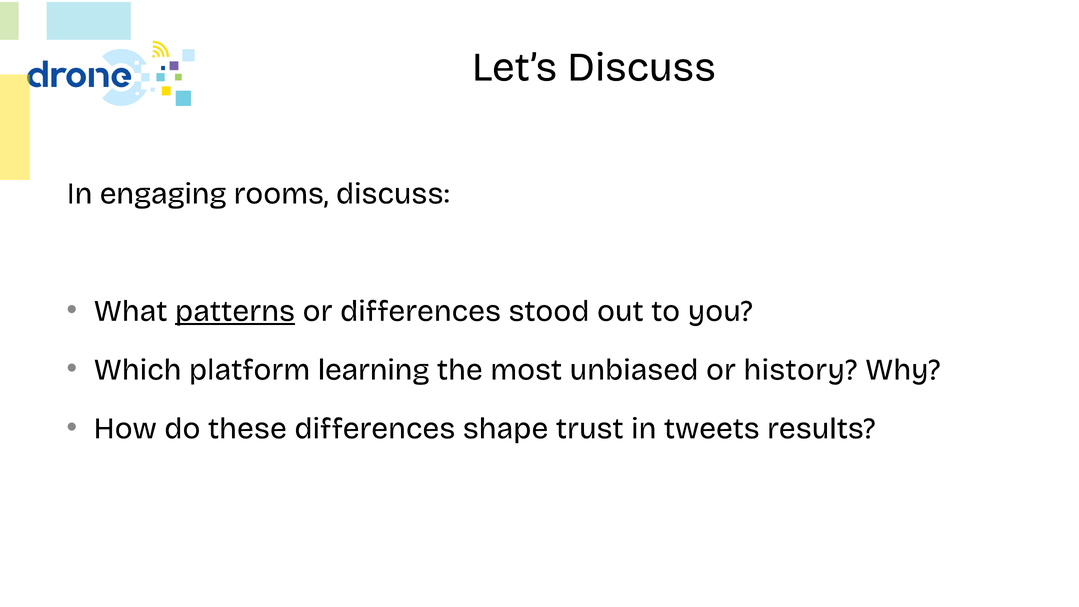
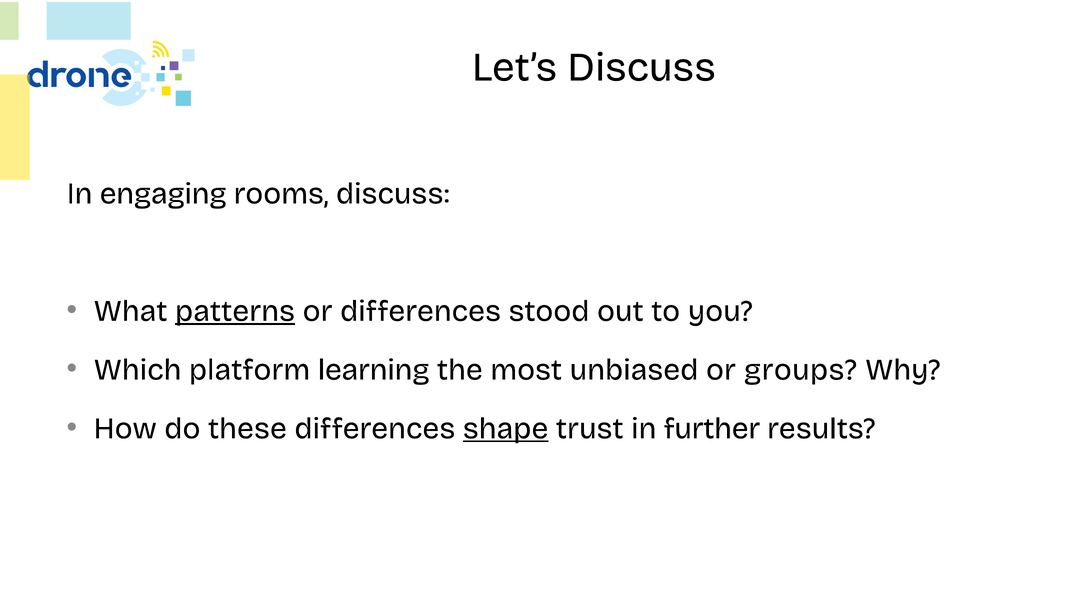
history: history -> groups
shape underline: none -> present
tweets: tweets -> further
